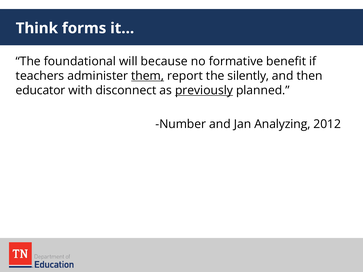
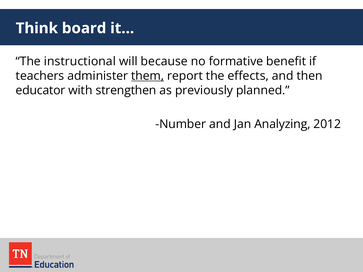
forms: forms -> board
foundational: foundational -> instructional
silently: silently -> effects
disconnect: disconnect -> strengthen
previously underline: present -> none
